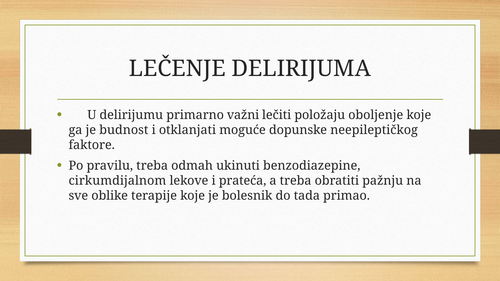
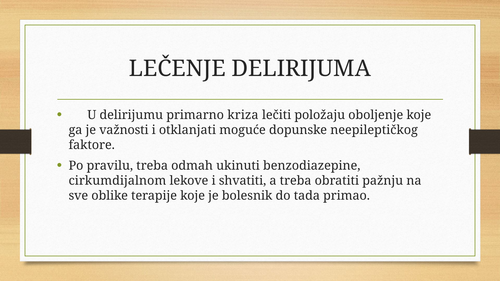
važni: važni -> kriza
budnost: budnost -> važnosti
prateća: prateća -> shvatiti
